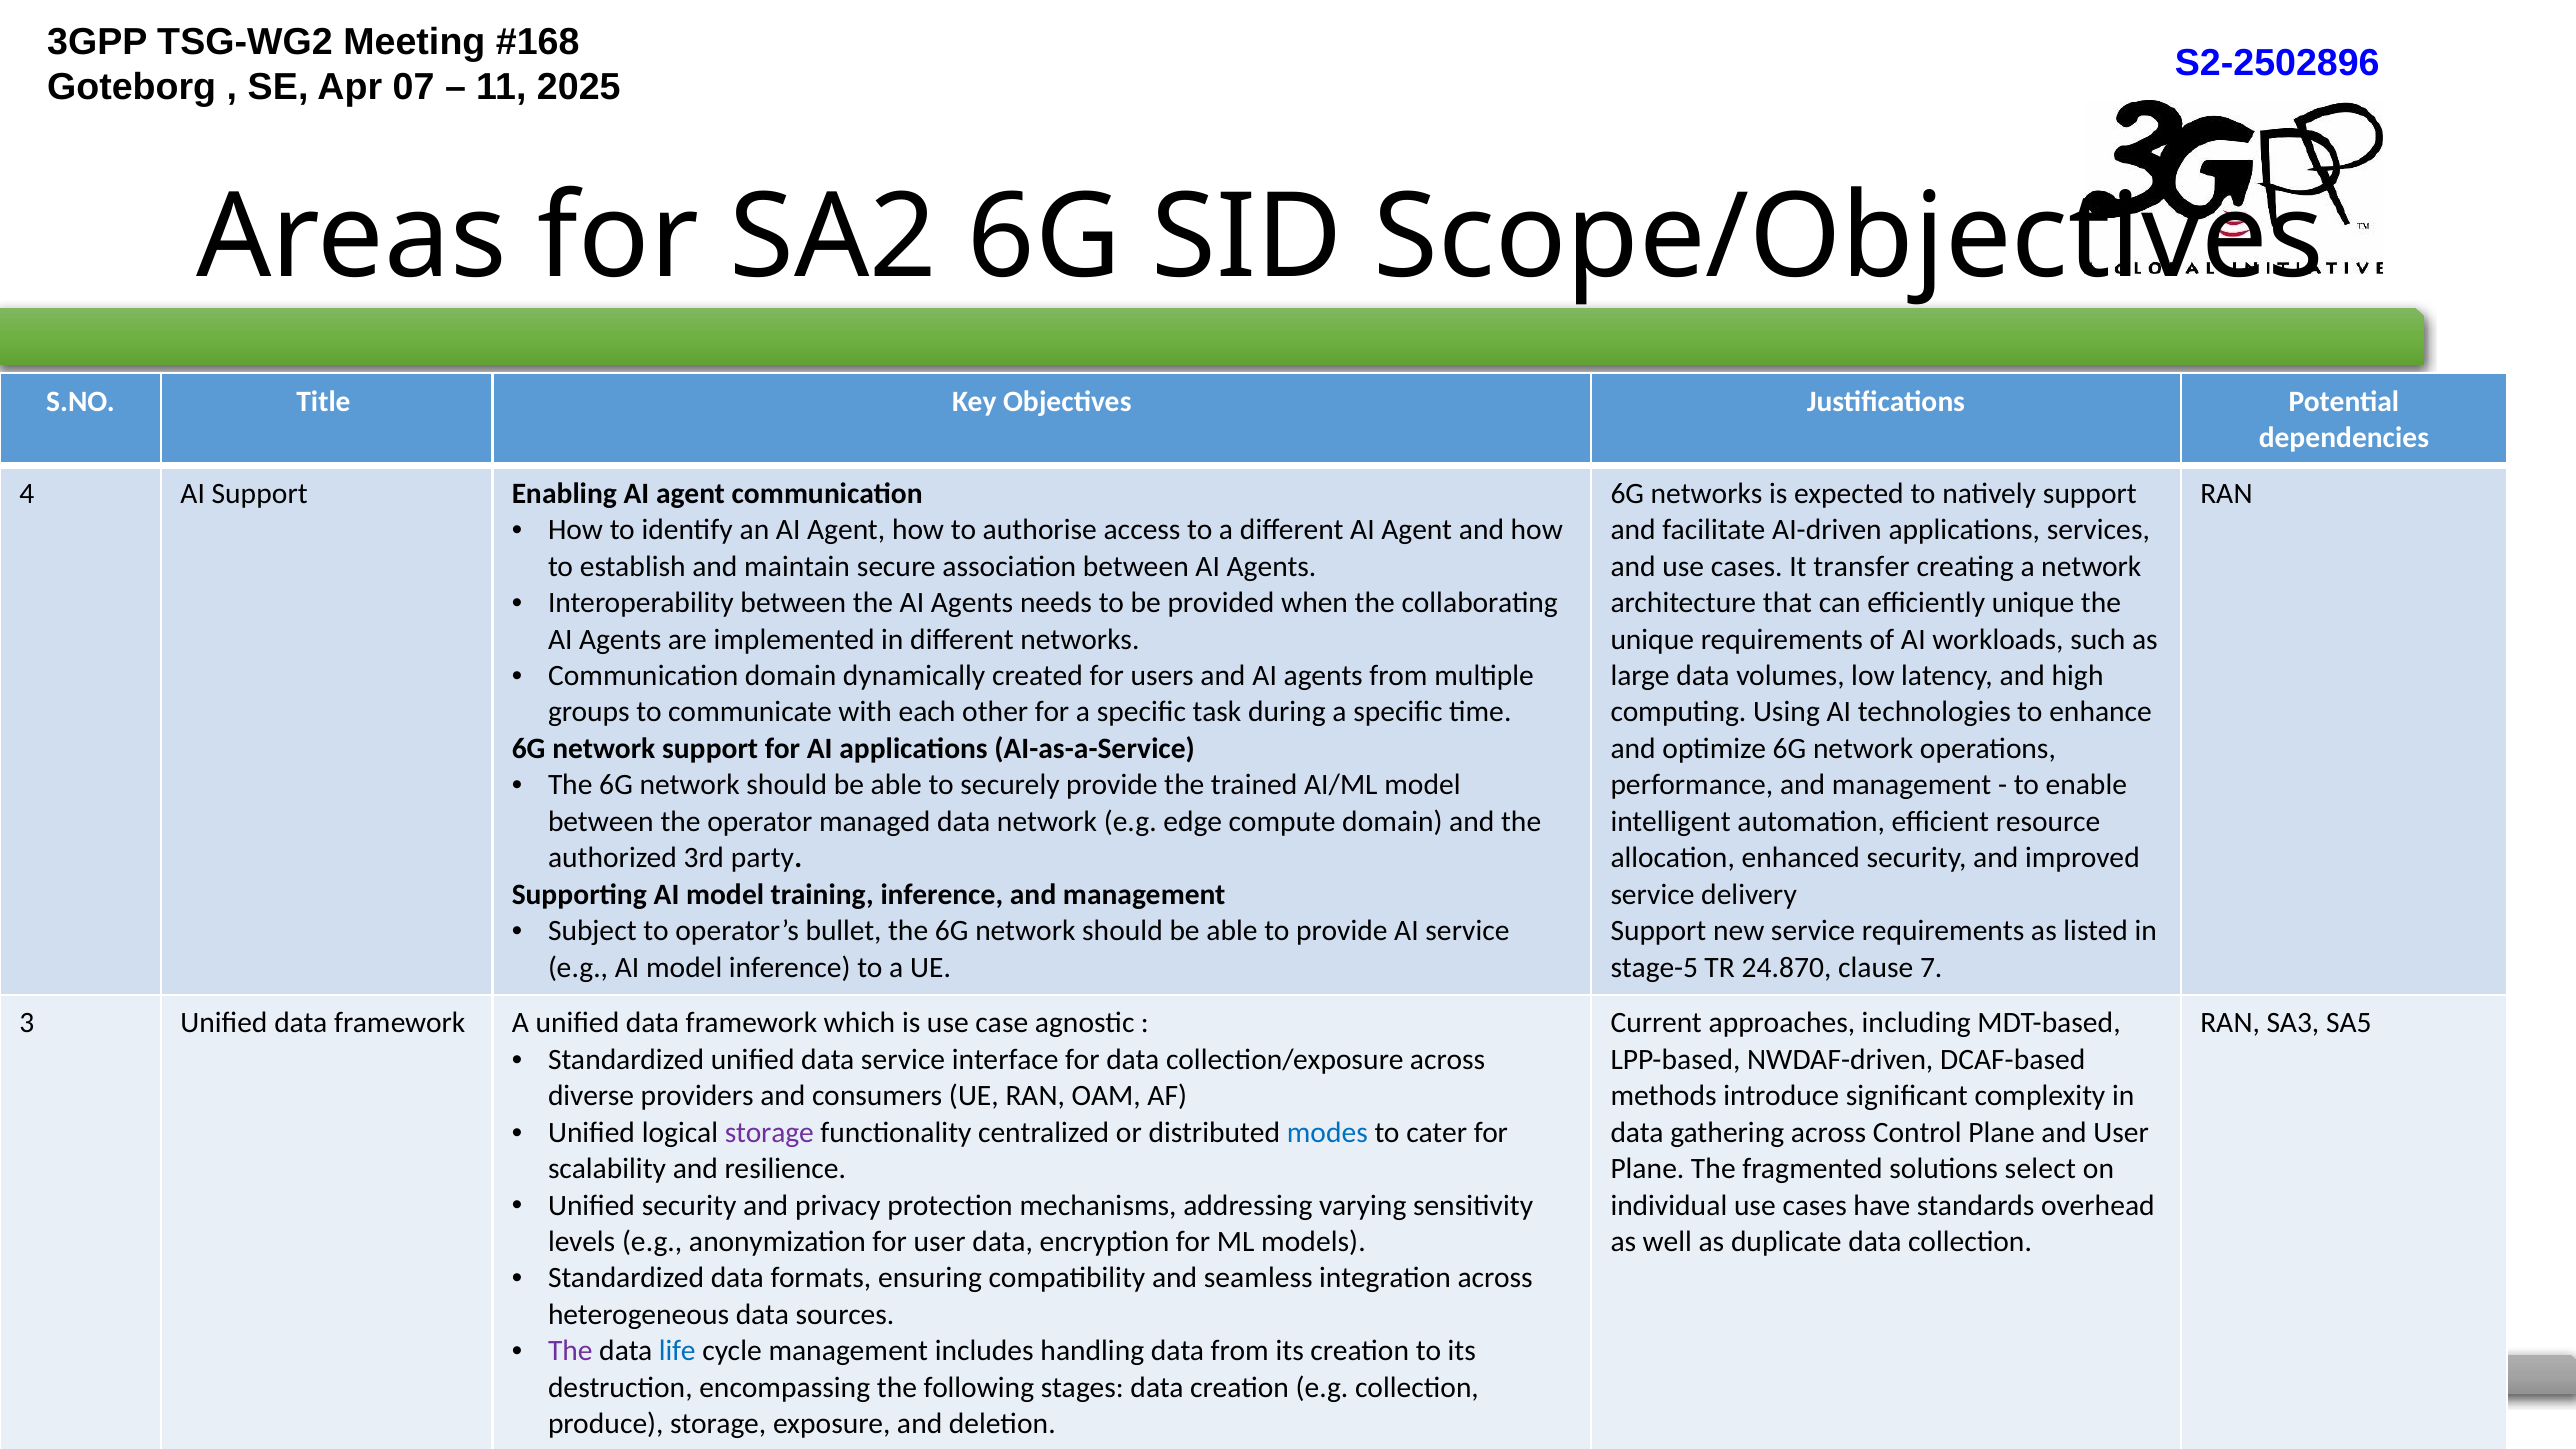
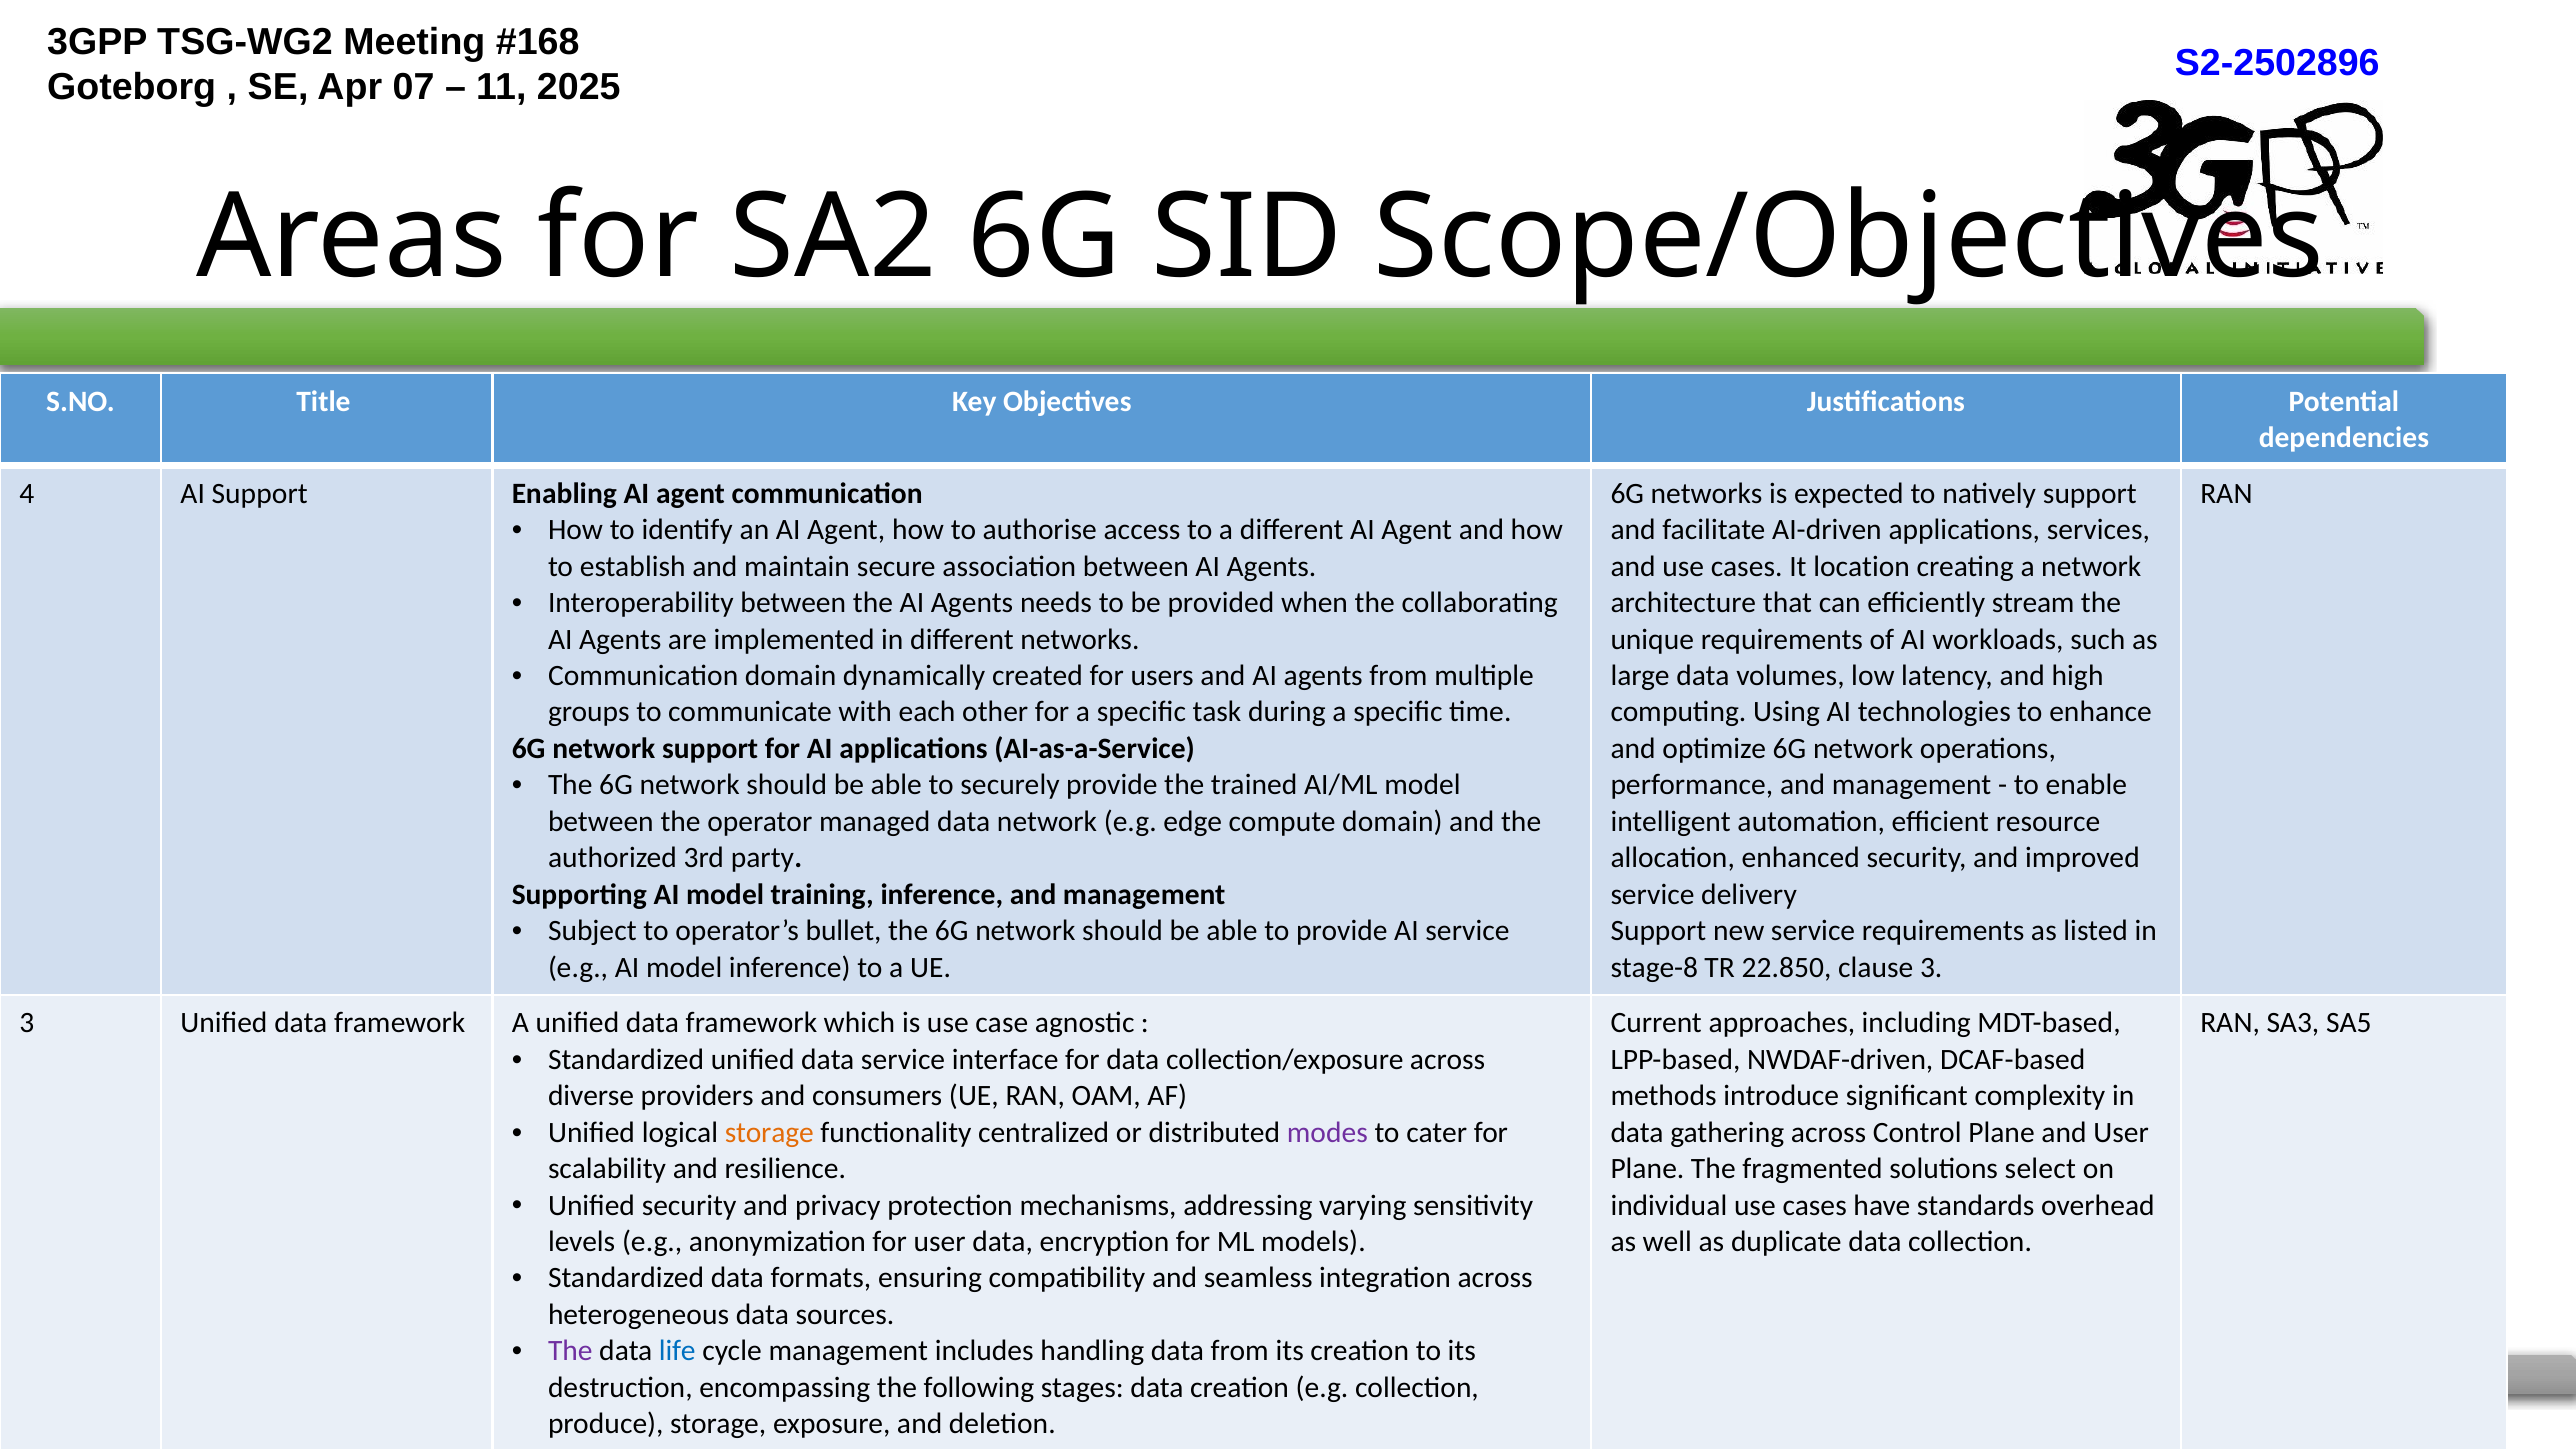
transfer: transfer -> location
efficiently unique: unique -> stream
stage-5: stage-5 -> stage-8
24.870: 24.870 -> 22.850
clause 7: 7 -> 3
storage at (769, 1132) colour: purple -> orange
modes colour: blue -> purple
